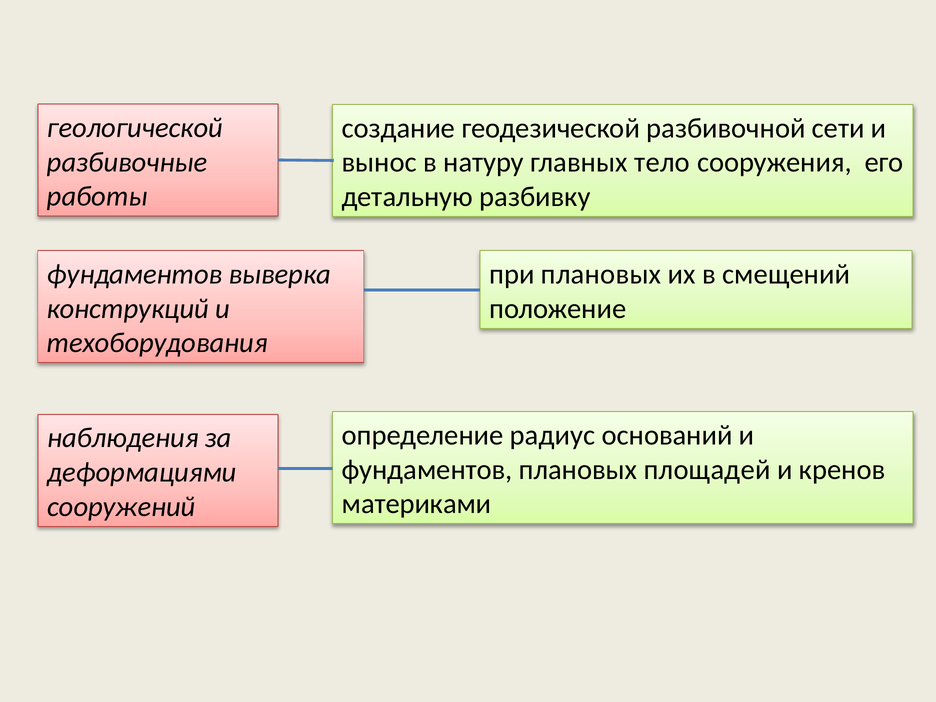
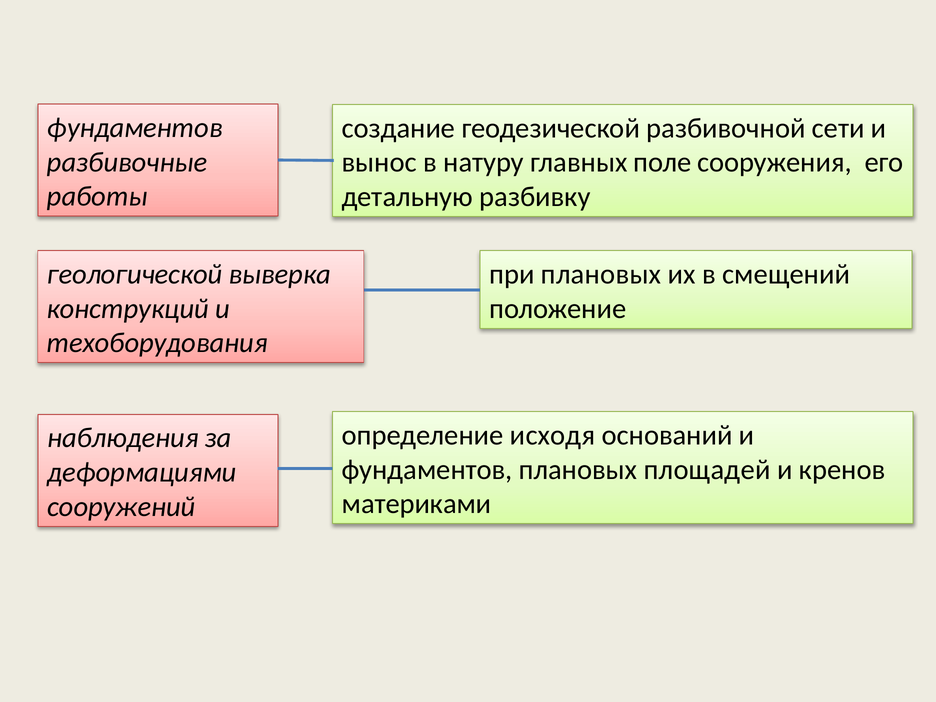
геологической at (135, 128): геологической -> фундаментов
тело: тело -> поле
фундаментов at (135, 274): фундаментов -> геологической
радиус: радиус -> исходя
